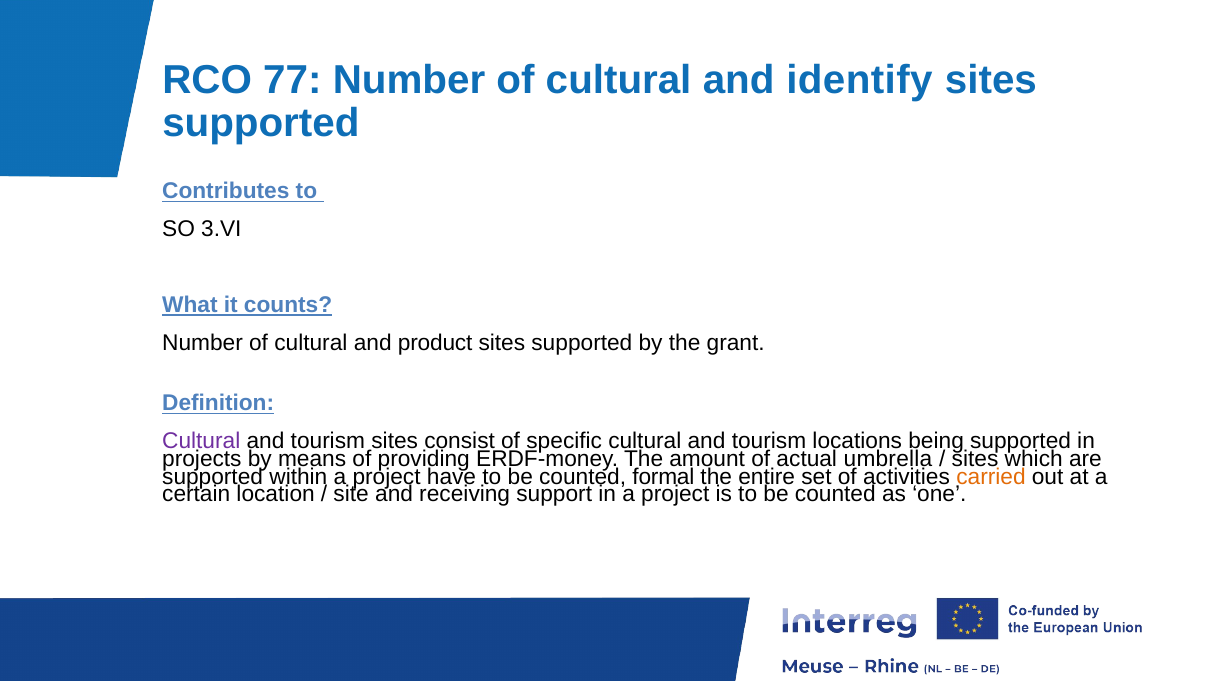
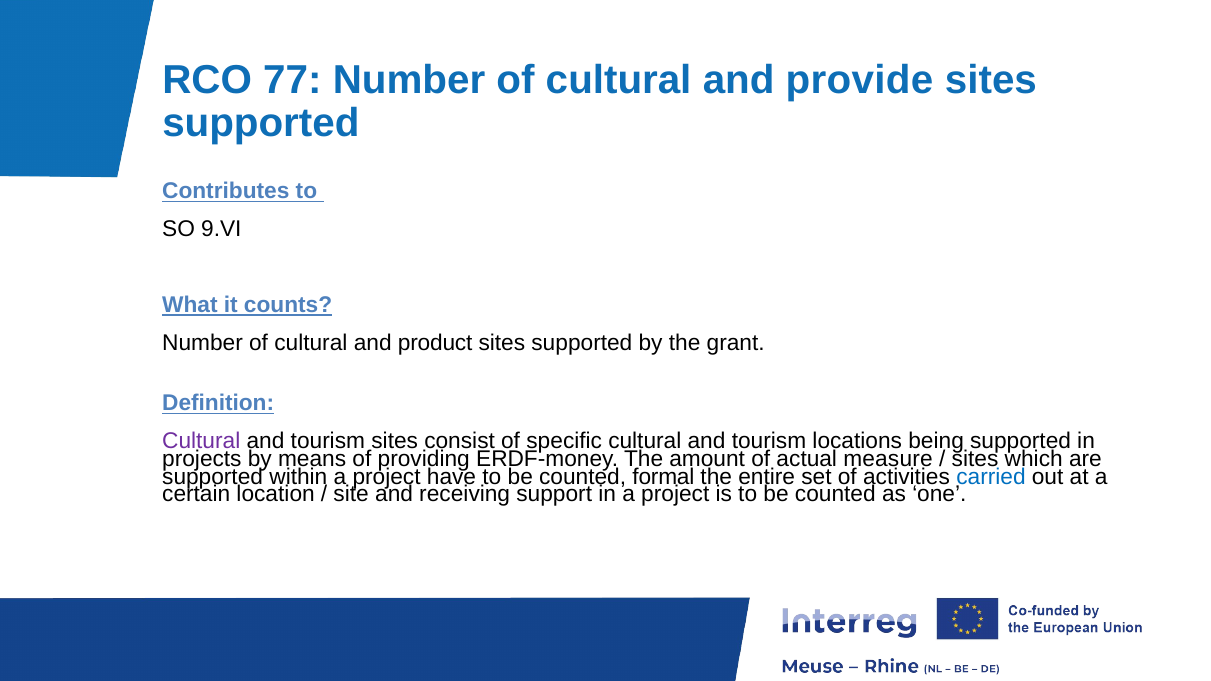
identify: identify -> provide
3.VI: 3.VI -> 9.VI
umbrella: umbrella -> measure
carried colour: orange -> blue
